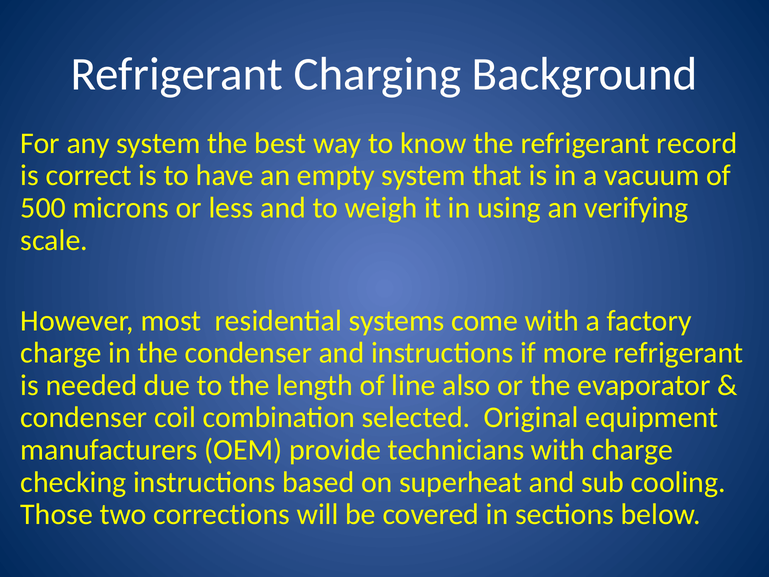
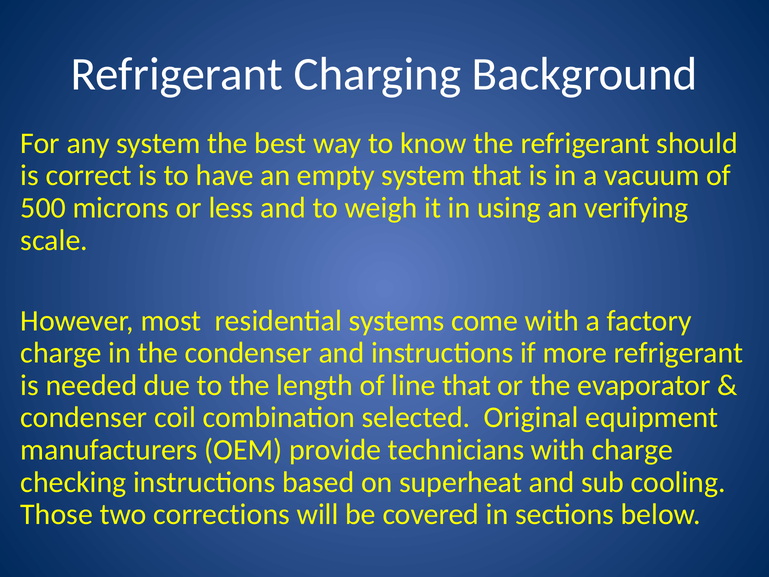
record: record -> should
line also: also -> that
